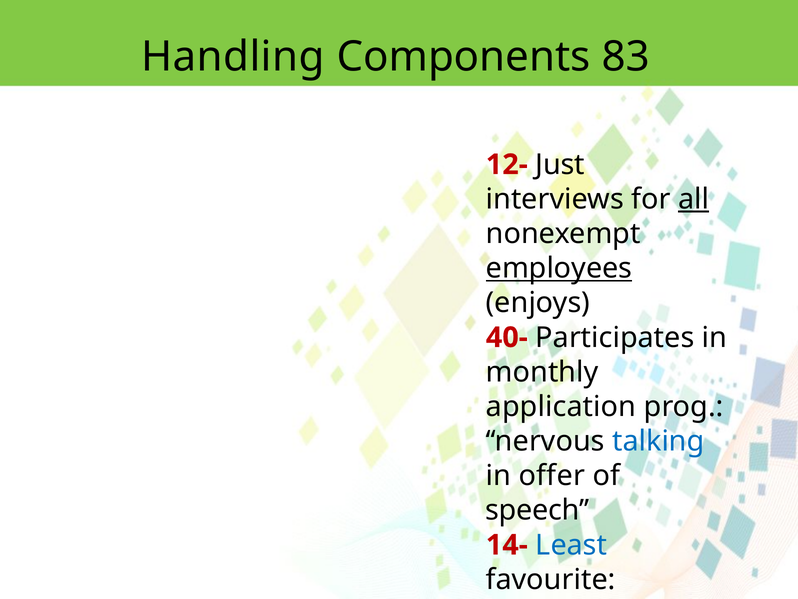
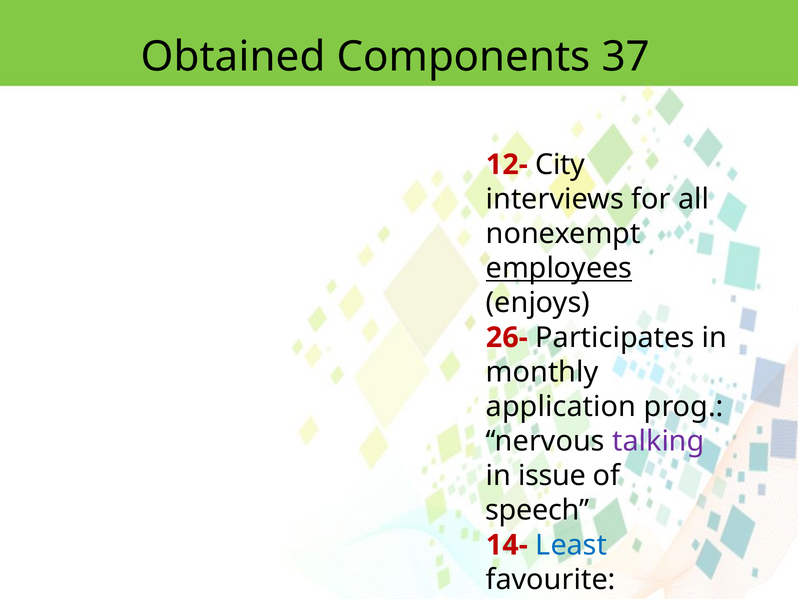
Handling: Handling -> Obtained
83: 83 -> 37
Just: Just -> City
all underline: present -> none
40-: 40- -> 26-
talking colour: blue -> purple
offer: offer -> issue
